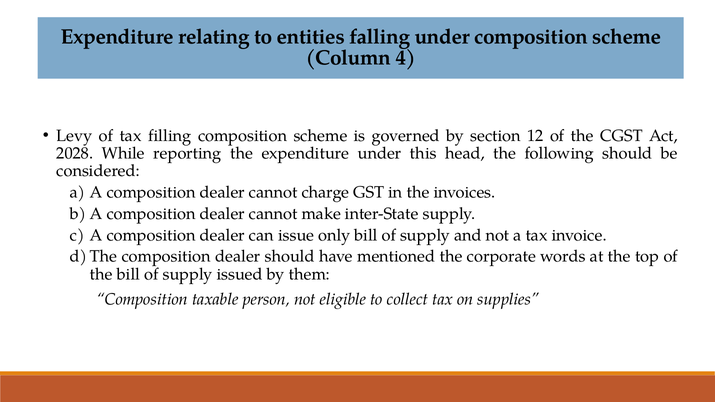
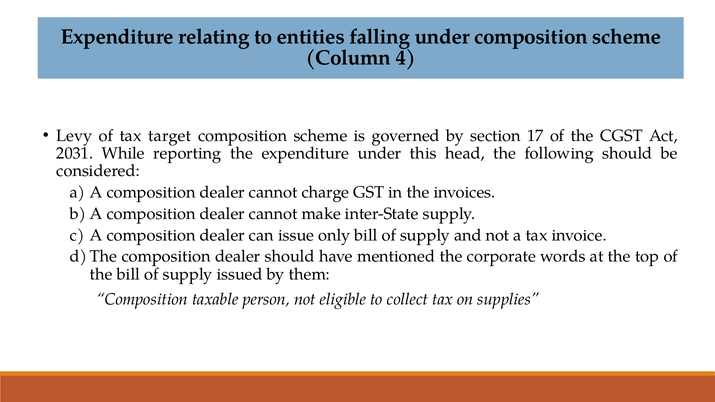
filling: filling -> target
12: 12 -> 17
2028: 2028 -> 2031
